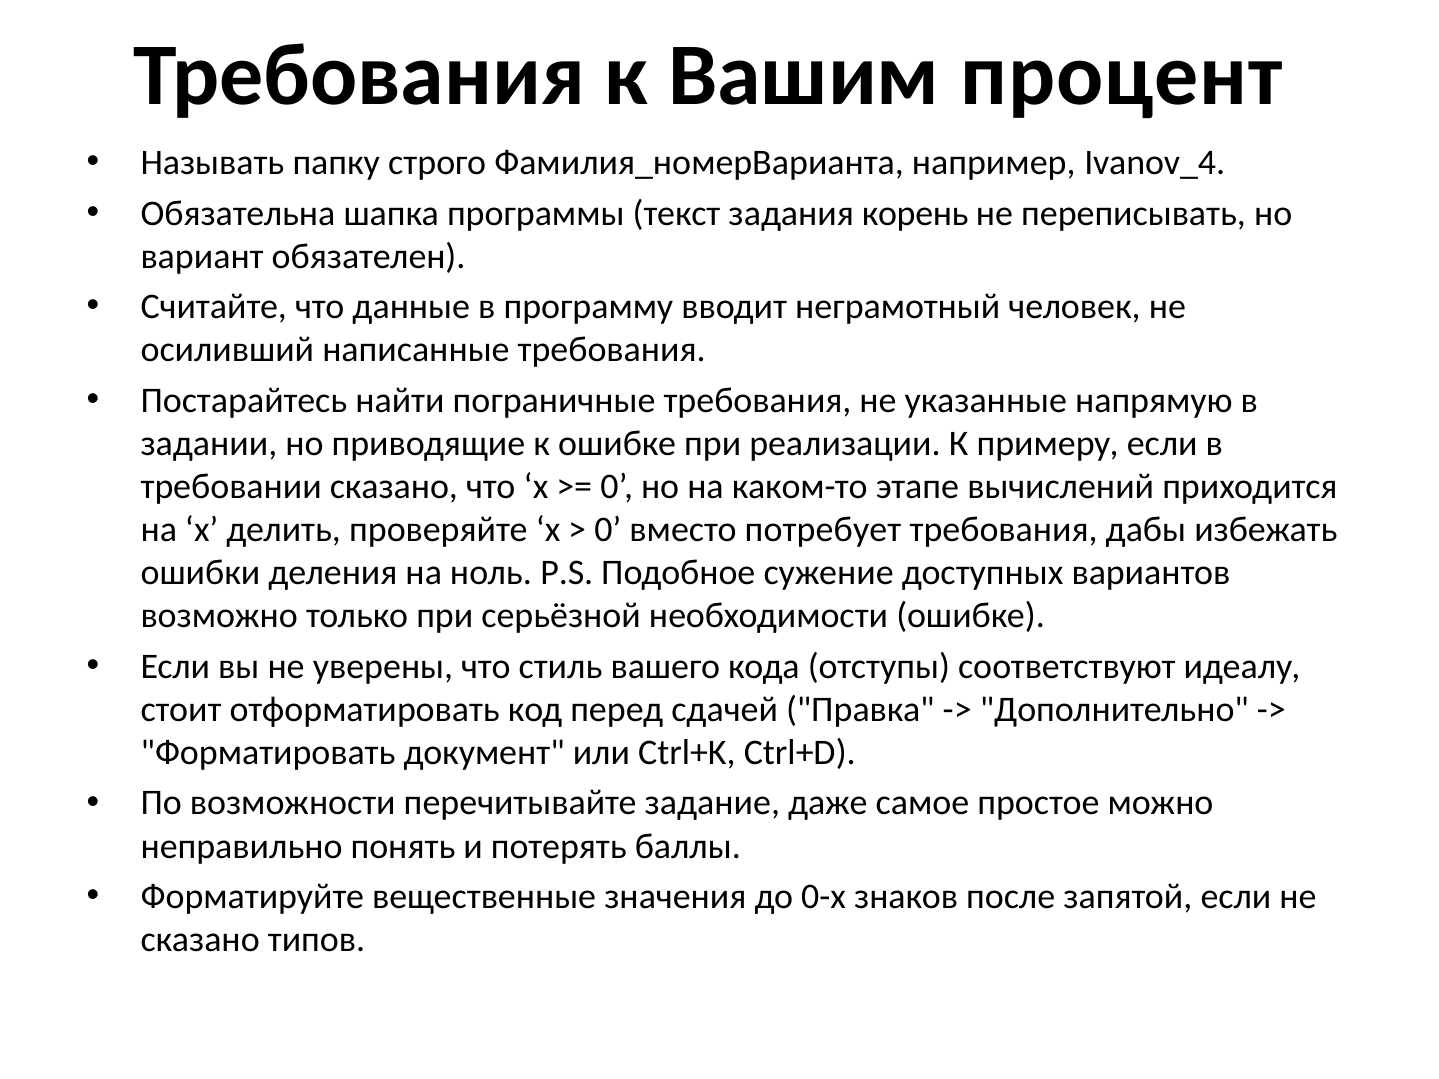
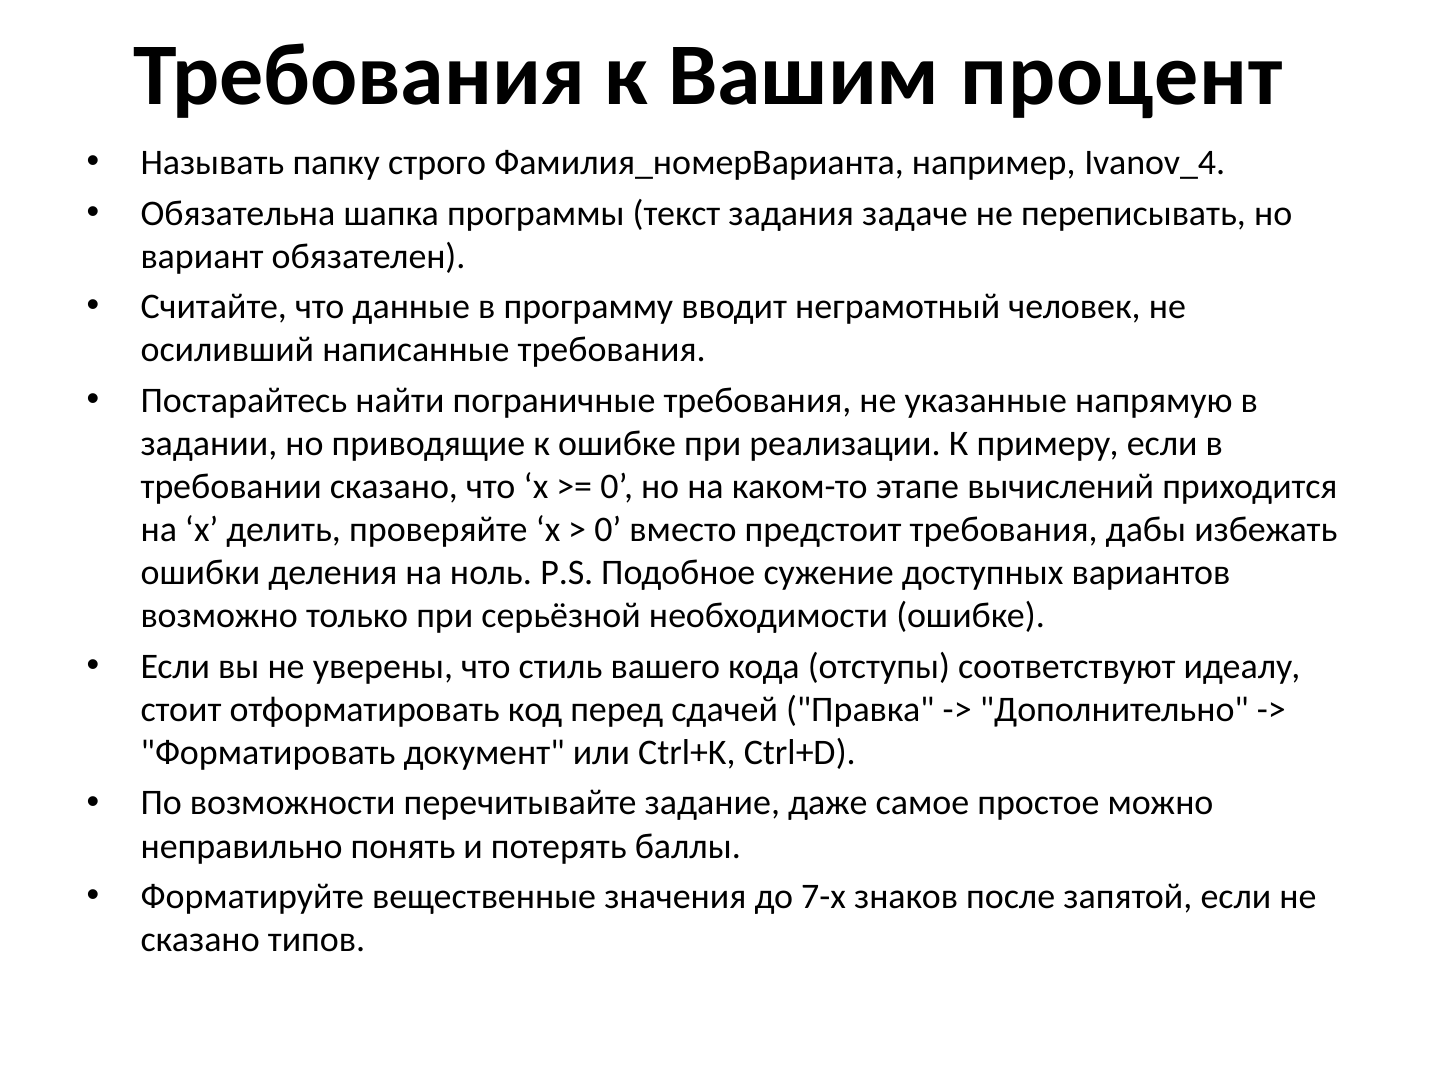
корень: корень -> задаче
потребует: потребует -> предстоит
0-х: 0-х -> 7-х
